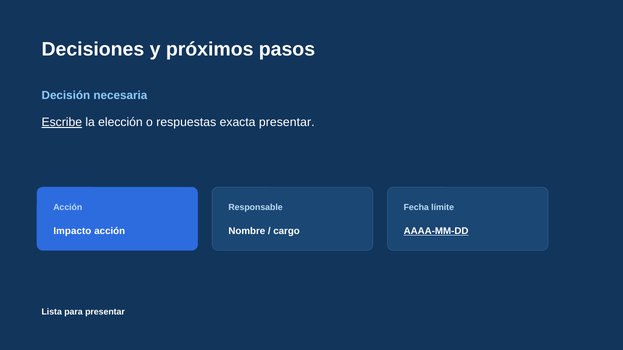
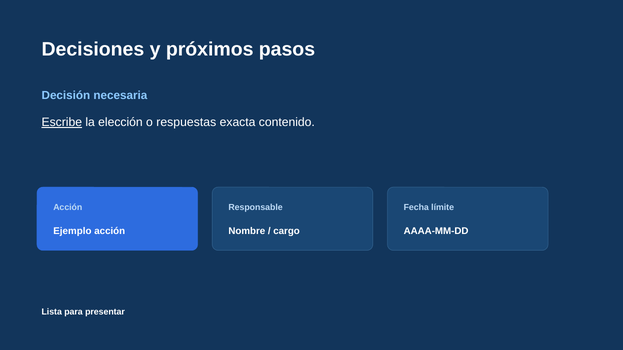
exacta presentar: presentar -> contenido
Impacto: Impacto -> Ejemplo
AAAA-MM-DD underline: present -> none
